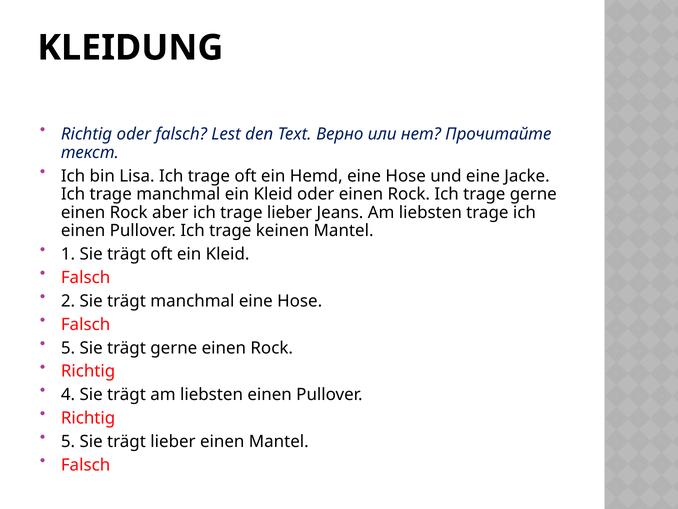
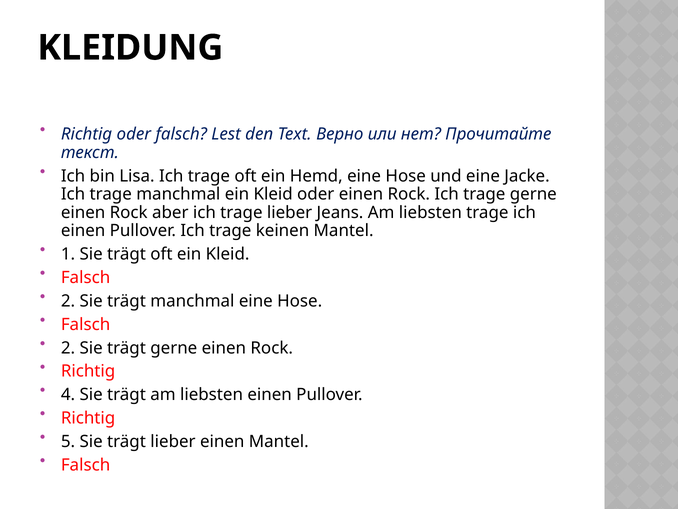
5 at (68, 348): 5 -> 2
